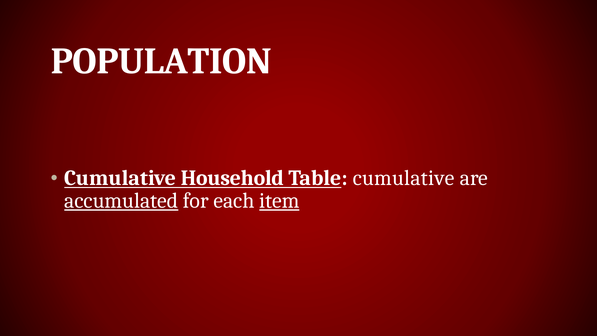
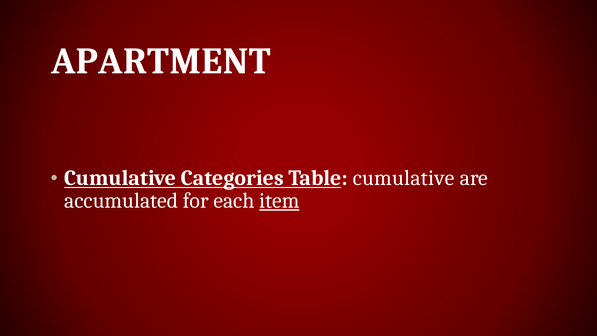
POPULATION: POPULATION -> APARTMENT
Household: Household -> Categories
accumulated underline: present -> none
